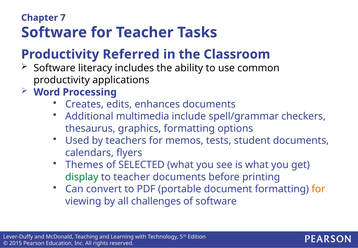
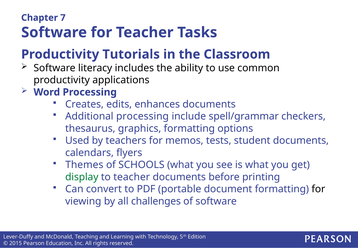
Referred: Referred -> Tutorials
Additional multimedia: multimedia -> processing
SELECTED: SELECTED -> SCHOOLS
for at (318, 189) colour: orange -> black
